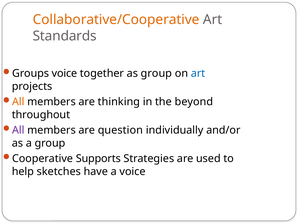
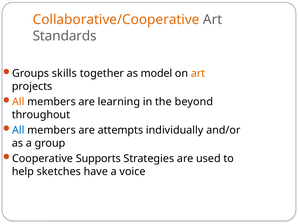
Groups voice: voice -> skills
as group: group -> model
art at (198, 73) colour: blue -> orange
thinking: thinking -> learning
All at (18, 130) colour: purple -> blue
question: question -> attempts
